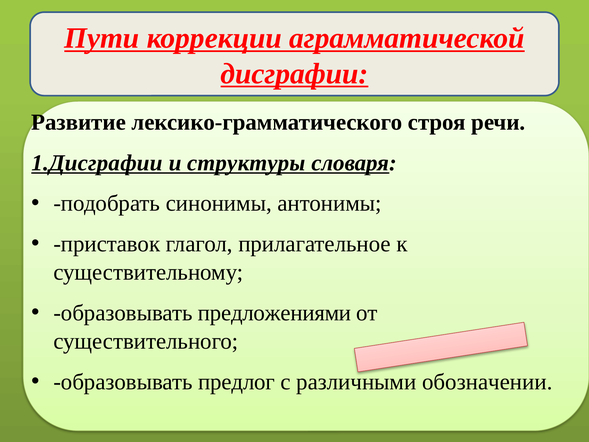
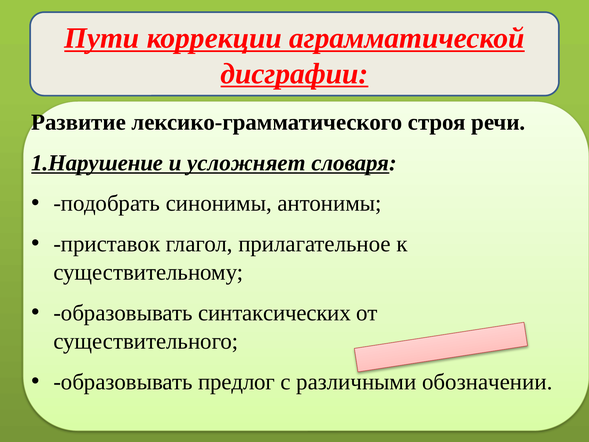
1.Дисграфии: 1.Дисграфии -> 1.Нарушение
структуры: структуры -> усложняет
предложениями: предложениями -> синтаксических
